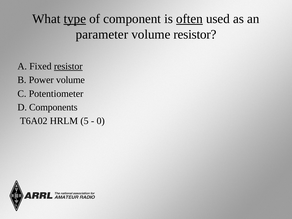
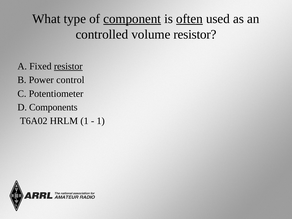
type underline: present -> none
component underline: none -> present
parameter: parameter -> controlled
Power volume: volume -> control
HRLM 5: 5 -> 1
0 at (101, 121): 0 -> 1
